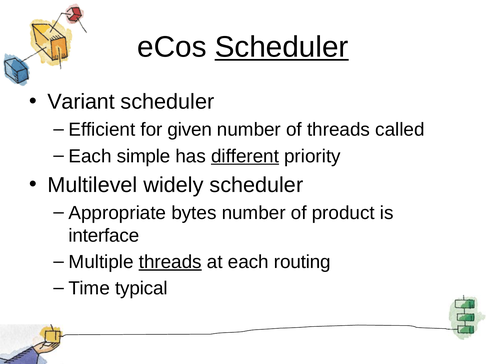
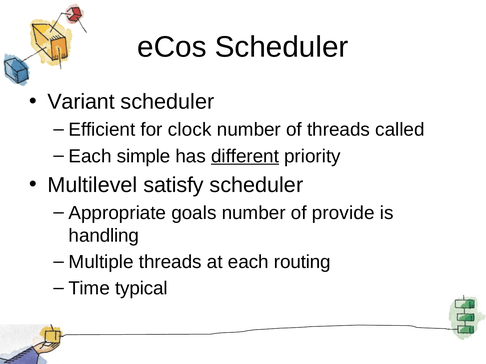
Scheduler at (282, 47) underline: present -> none
given: given -> clock
widely: widely -> satisfy
bytes: bytes -> goals
product: product -> provide
interface: interface -> handling
threads at (170, 262) underline: present -> none
